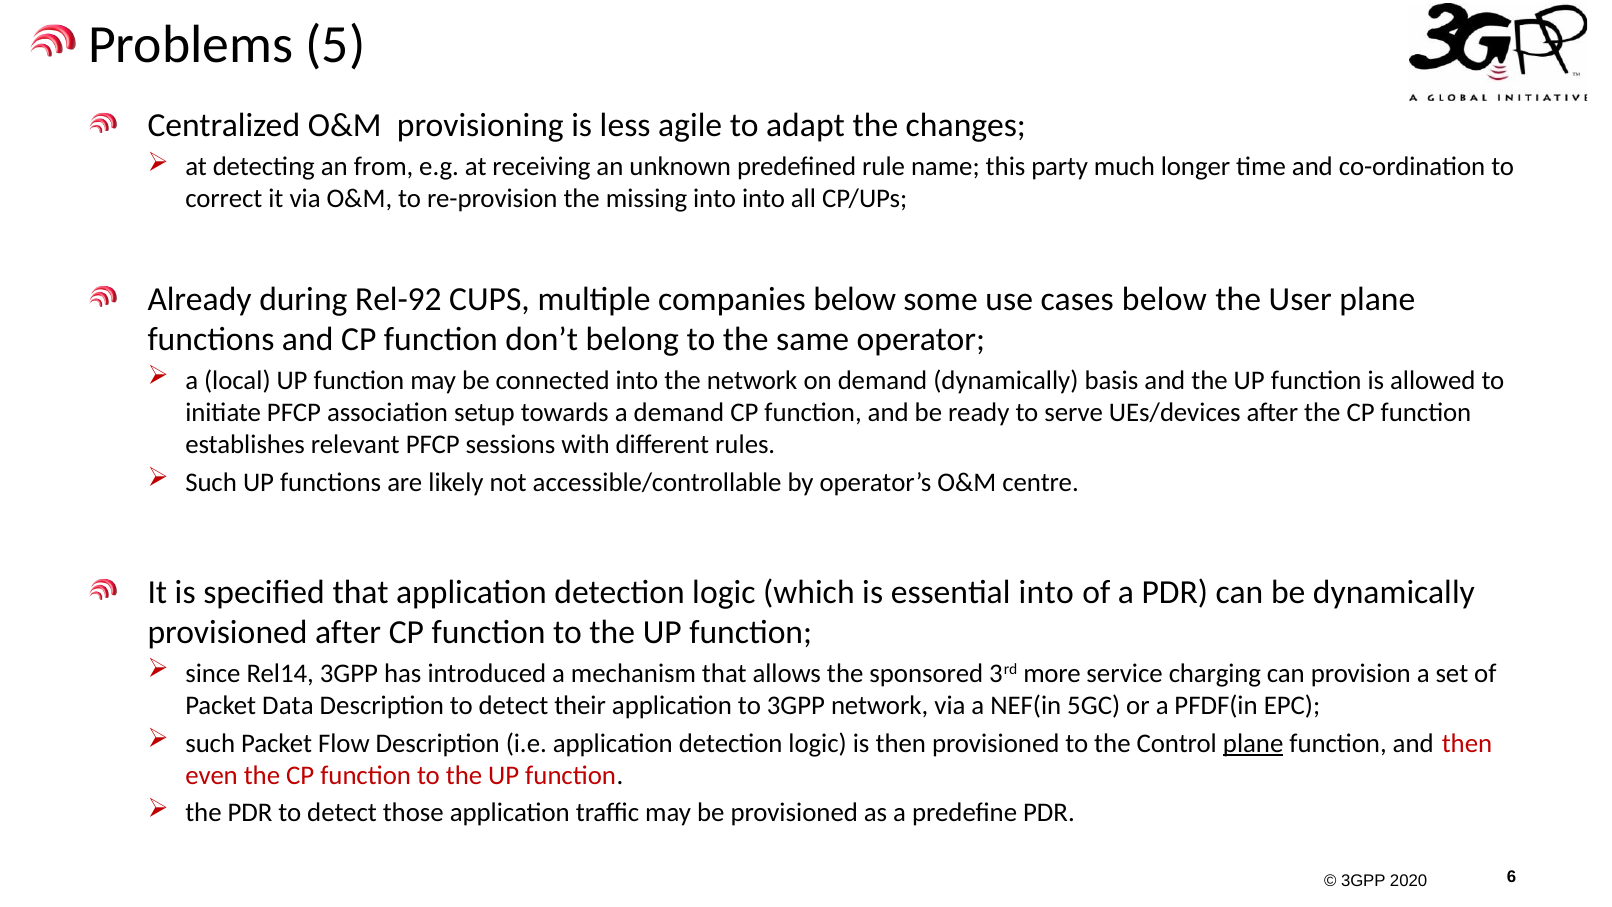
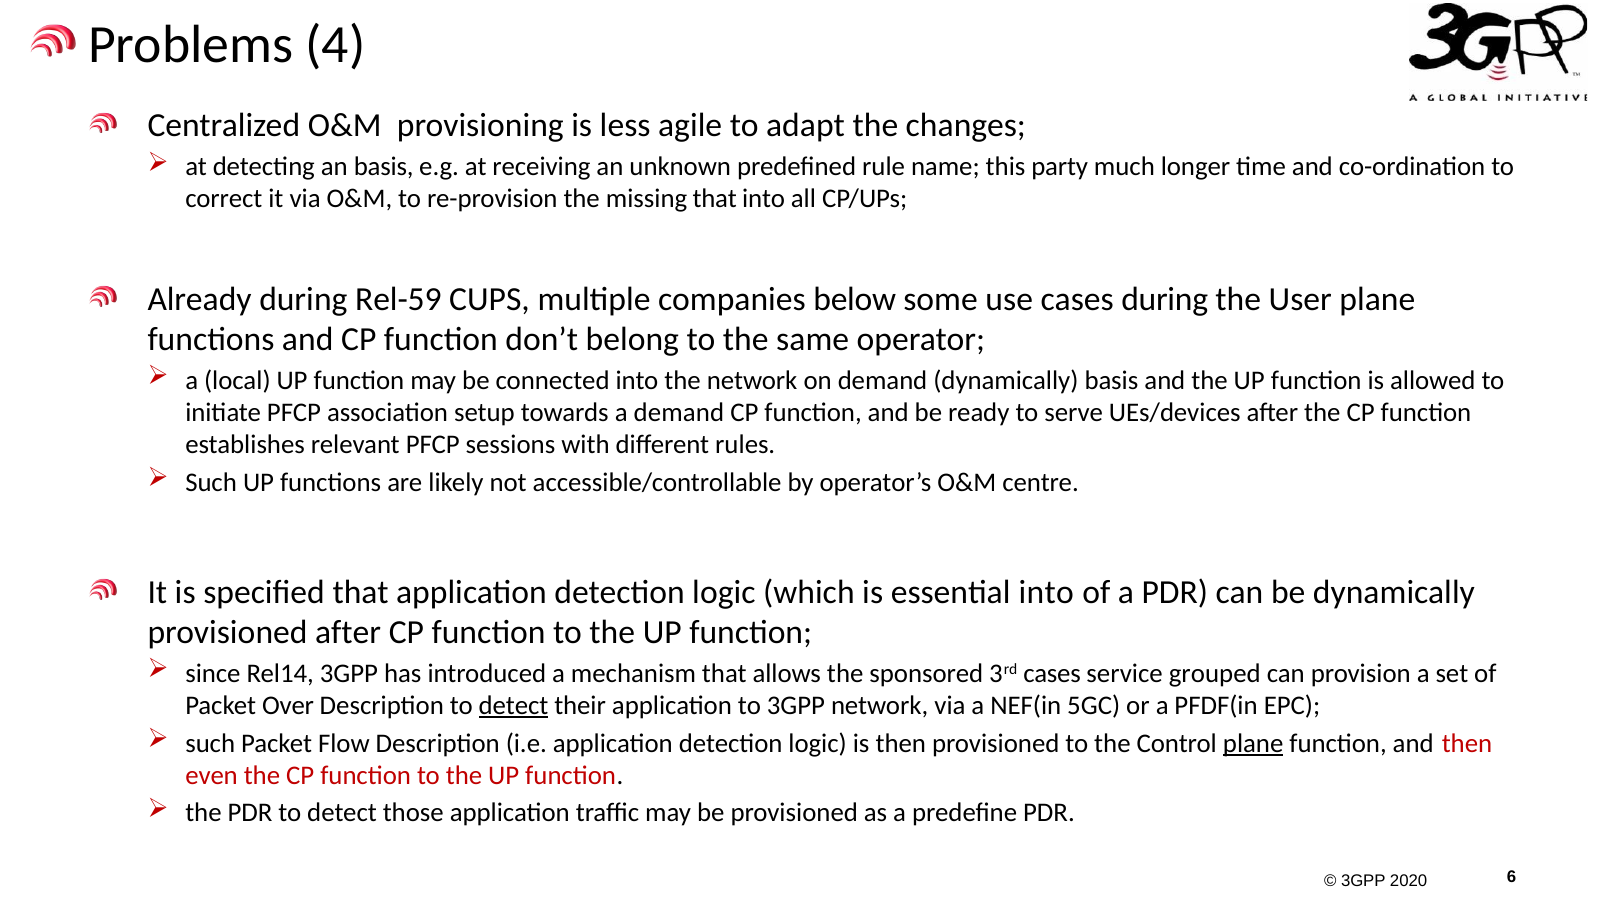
5: 5 -> 4
an from: from -> basis
missing into: into -> that
Rel-92: Rel-92 -> Rel-59
cases below: below -> during
3rd more: more -> cases
charging: charging -> grouped
Data: Data -> Over
detect at (513, 705) underline: none -> present
